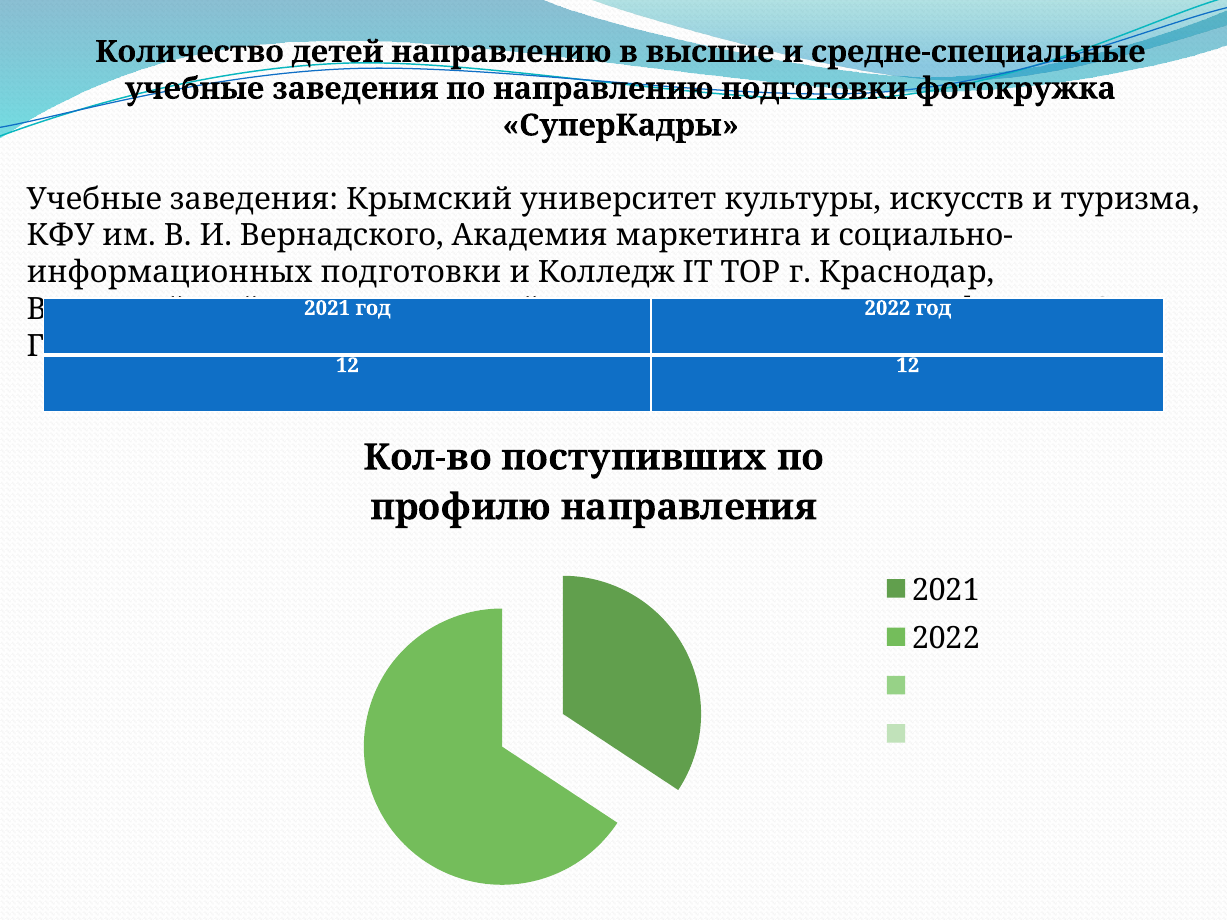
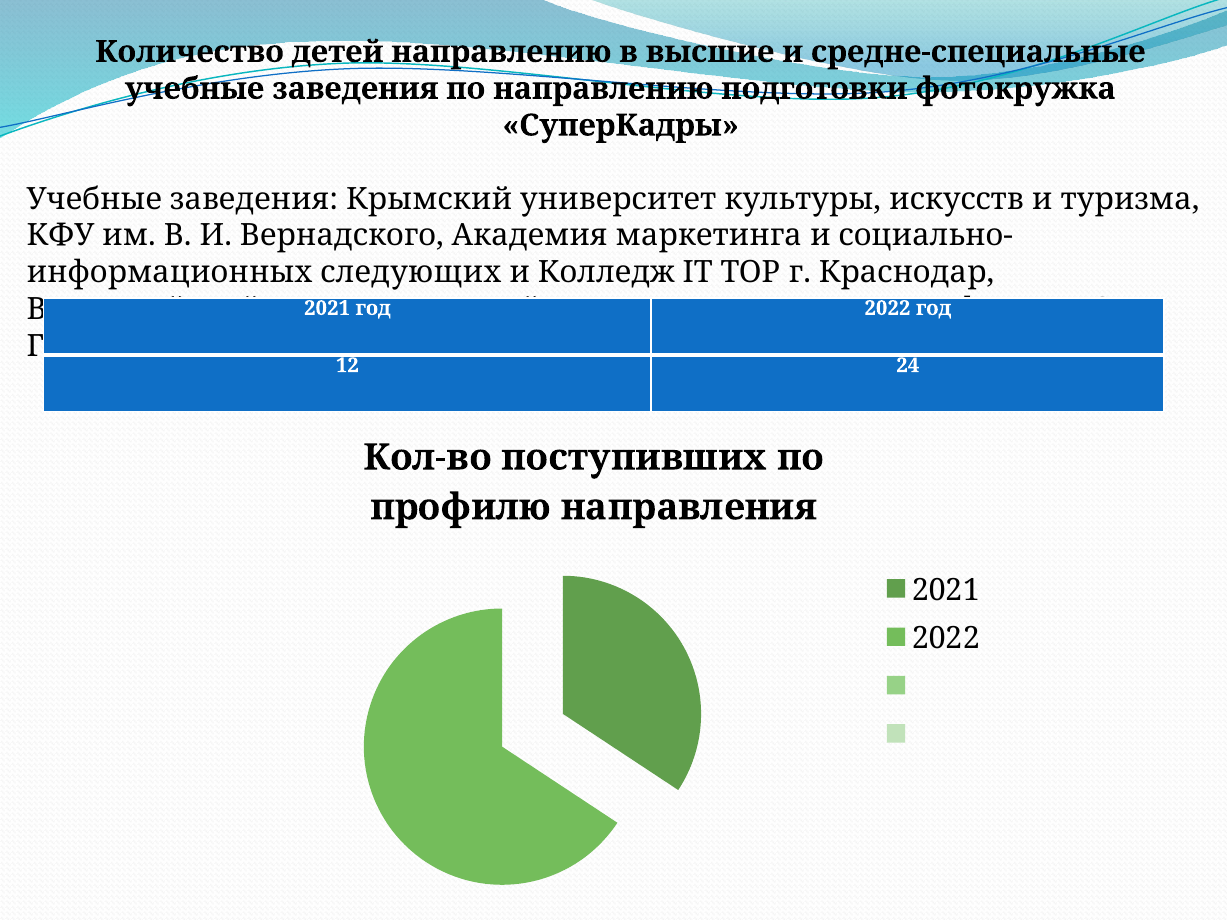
подготовки at (411, 273): подготовки -> следующих
12 12: 12 -> 24
